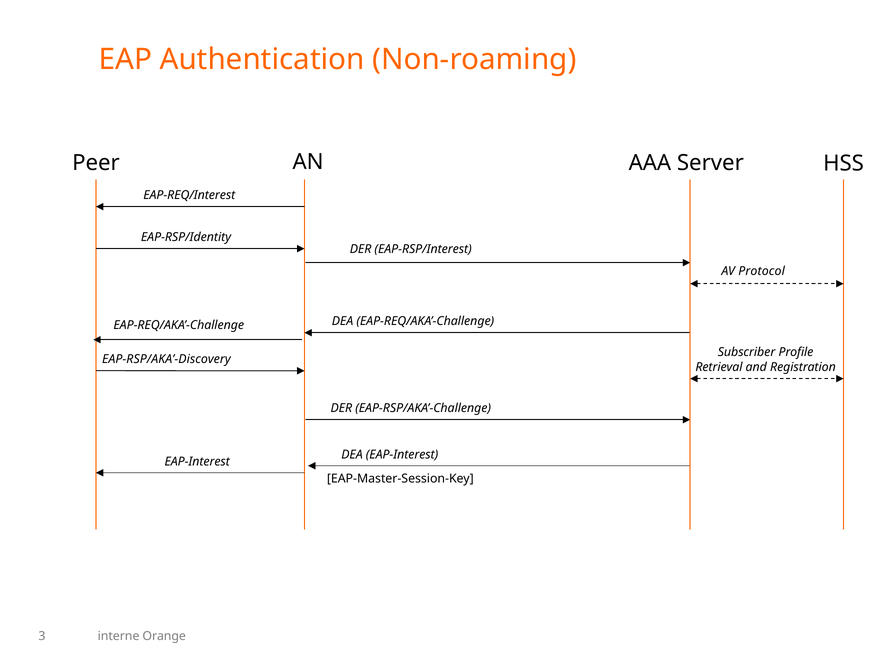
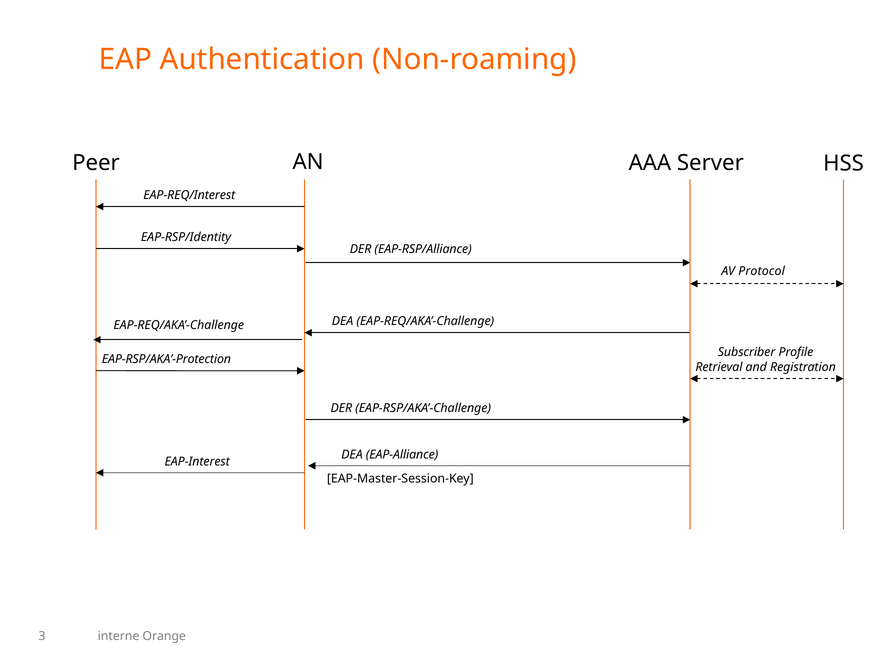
EAP-RSP/Interest: EAP-RSP/Interest -> EAP-RSP/Alliance
EAP-RSP/AKA’-Discovery: EAP-RSP/AKA’-Discovery -> EAP-RSP/AKA’-Protection
DEA EAP-Interest: EAP-Interest -> EAP-Alliance
